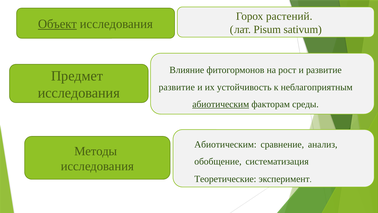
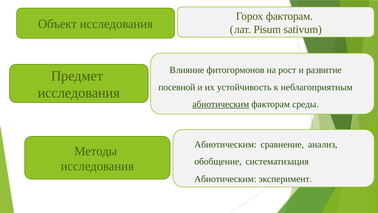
Горох растений: растений -> факторам
Объект underline: present -> none
развитие at (177, 87): развитие -> посевной
Теоретические at (225, 179): Теоретические -> Абиотическим
